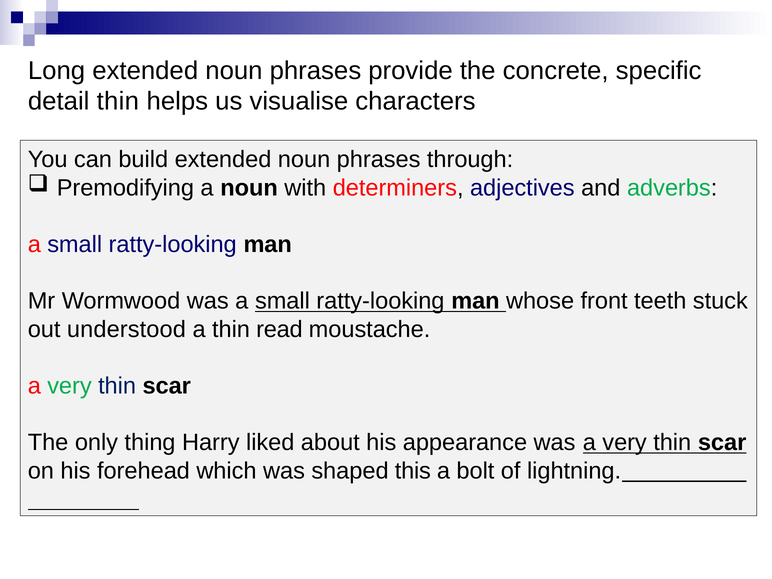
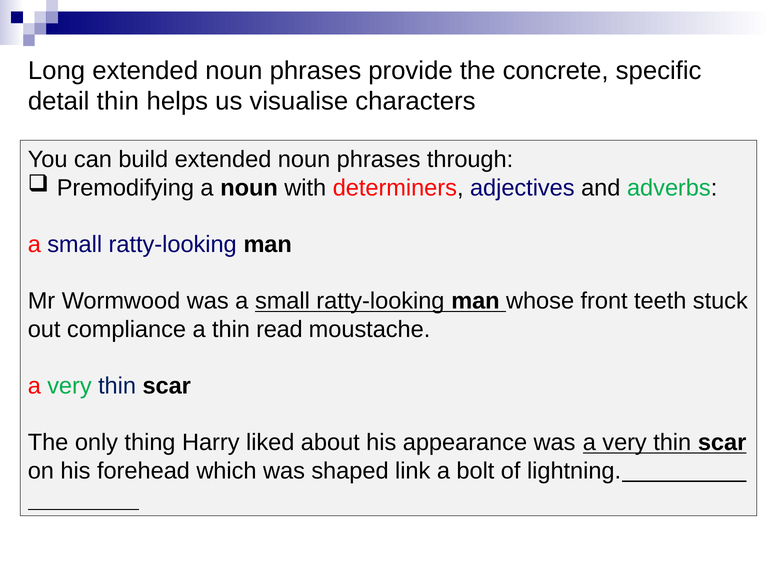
understood: understood -> compliance
this: this -> link
